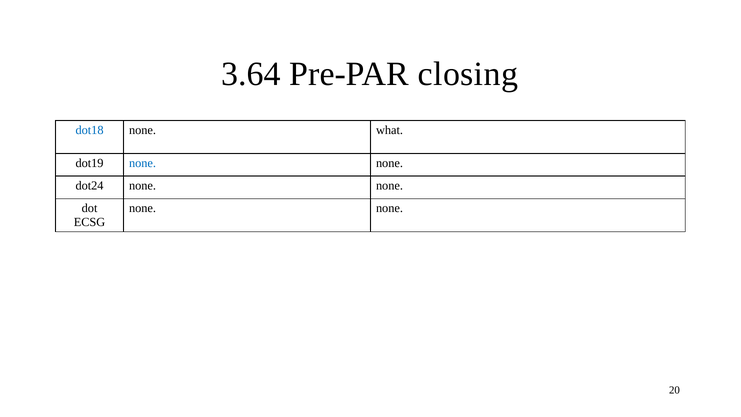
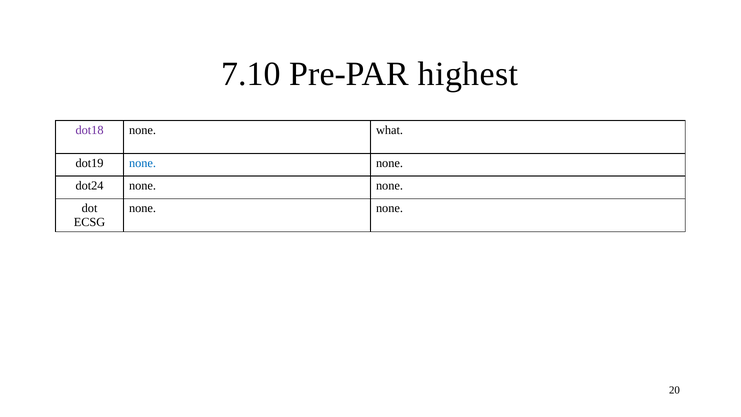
3.64: 3.64 -> 7.10
closing: closing -> highest
dot18 colour: blue -> purple
